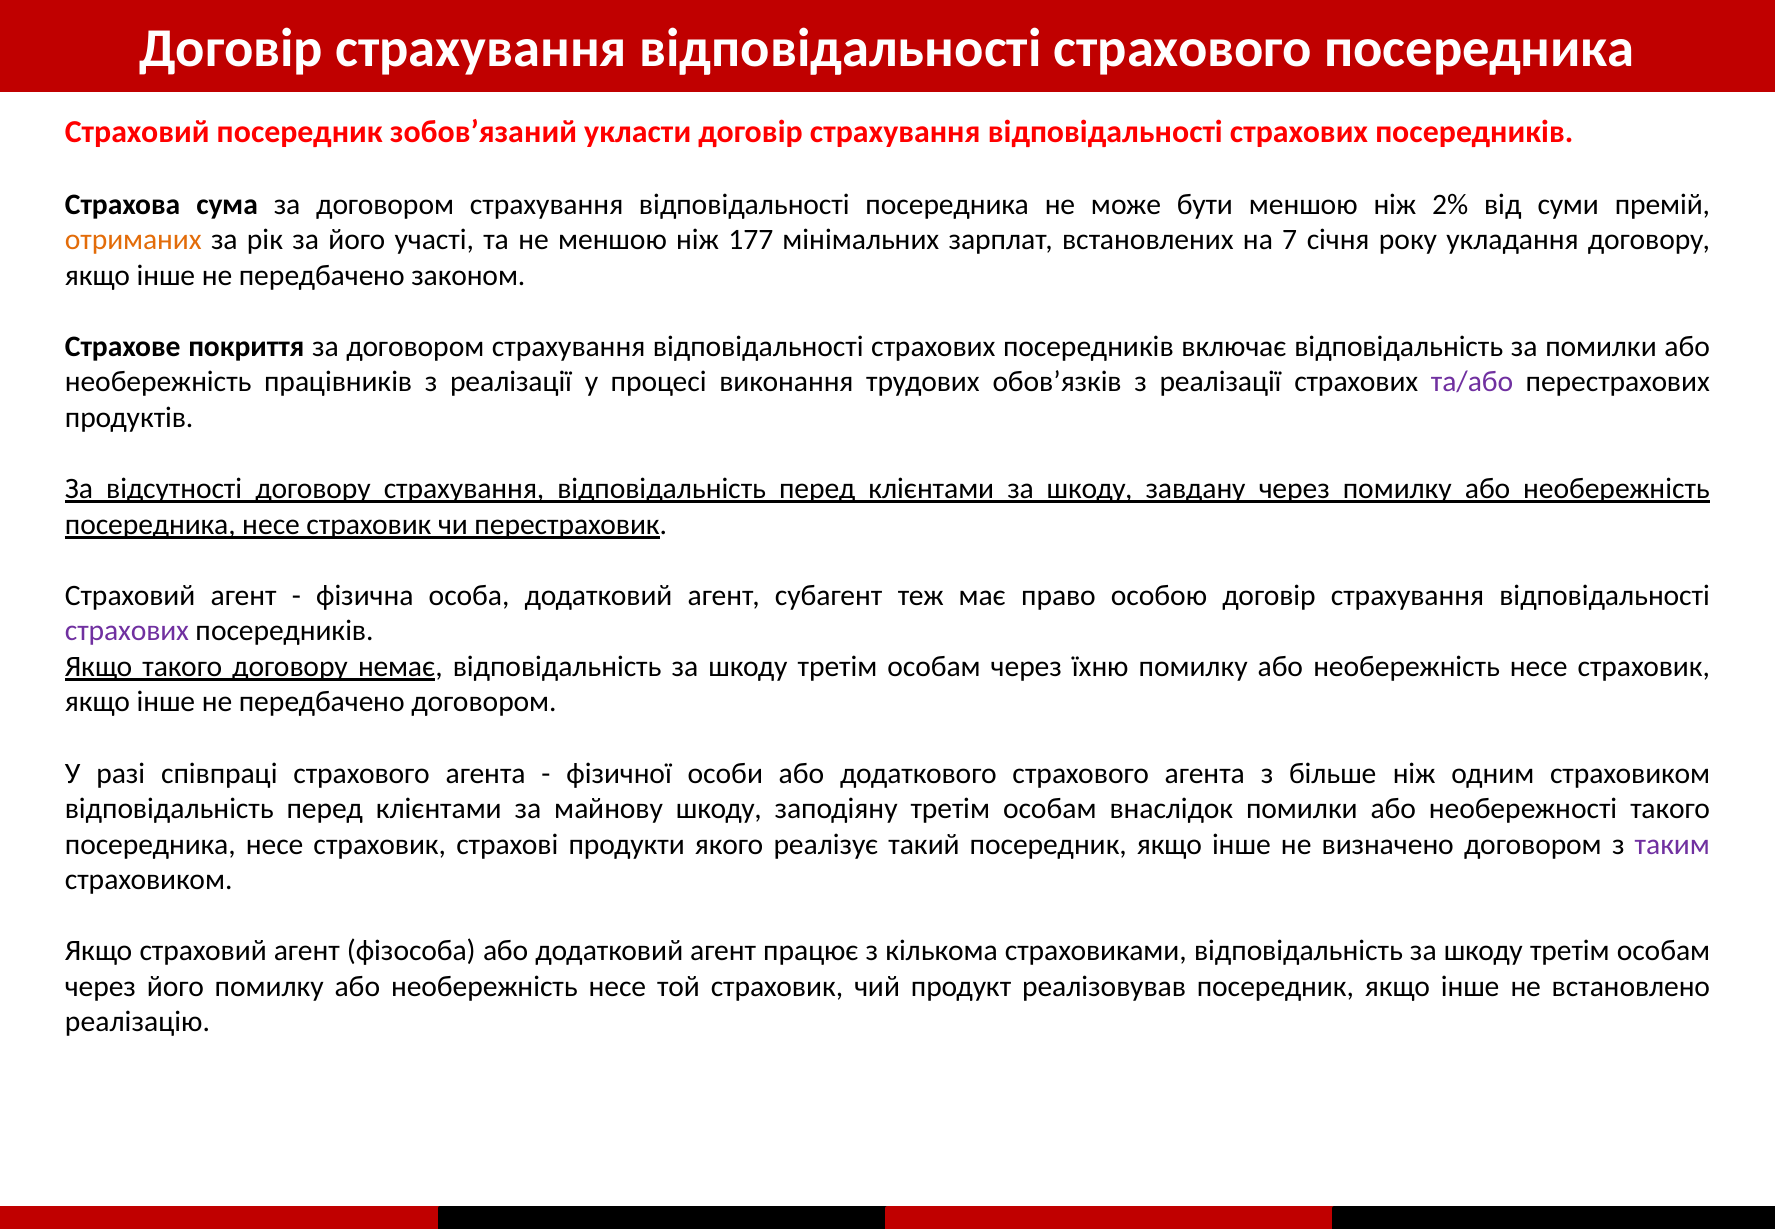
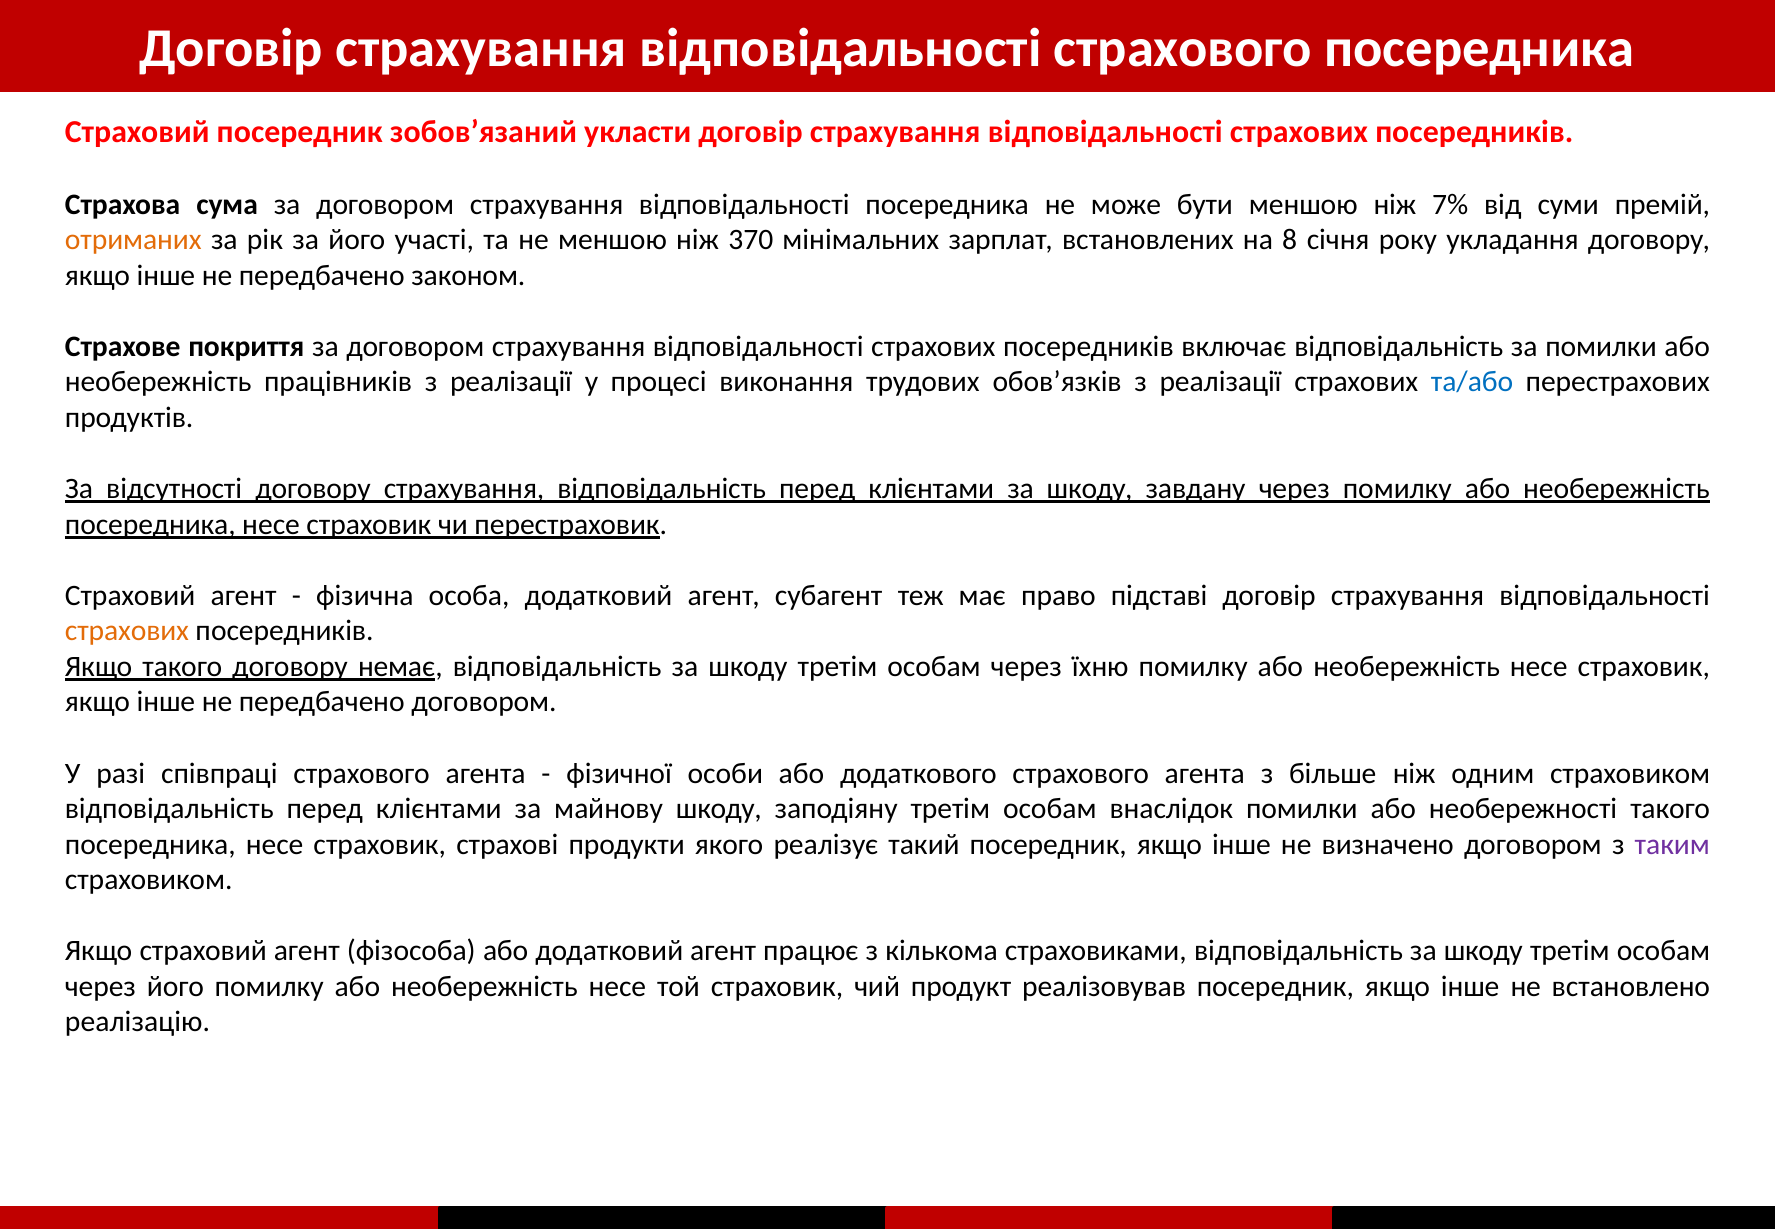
2%: 2% -> 7%
177: 177 -> 370
7: 7 -> 8
та/або colour: purple -> blue
особою: особою -> підставі
страхових at (127, 631) colour: purple -> orange
